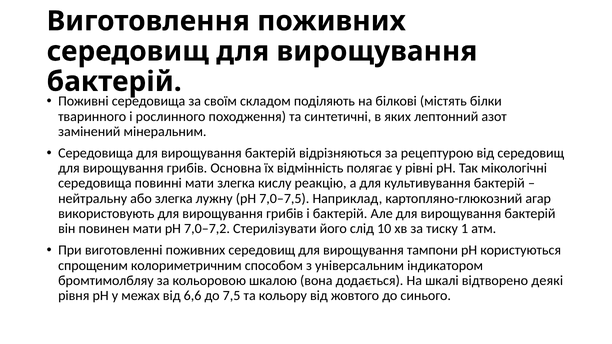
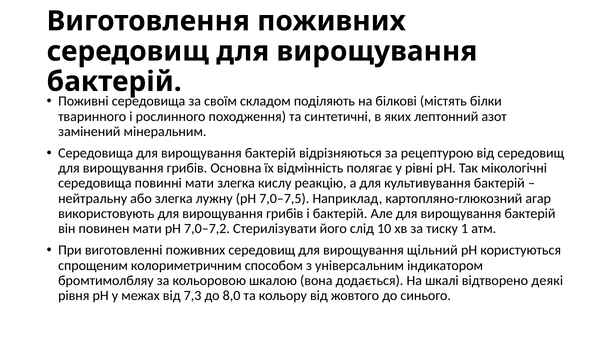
тампони: тампони -> щільний
6,6: 6,6 -> 7,3
7,5: 7,5 -> 8,0
